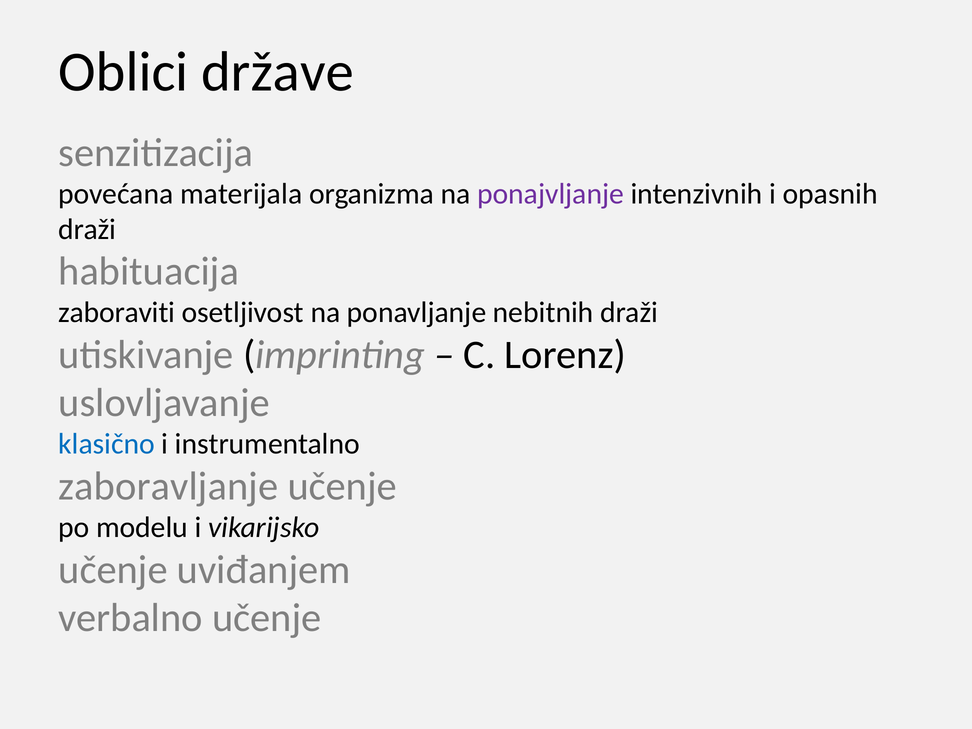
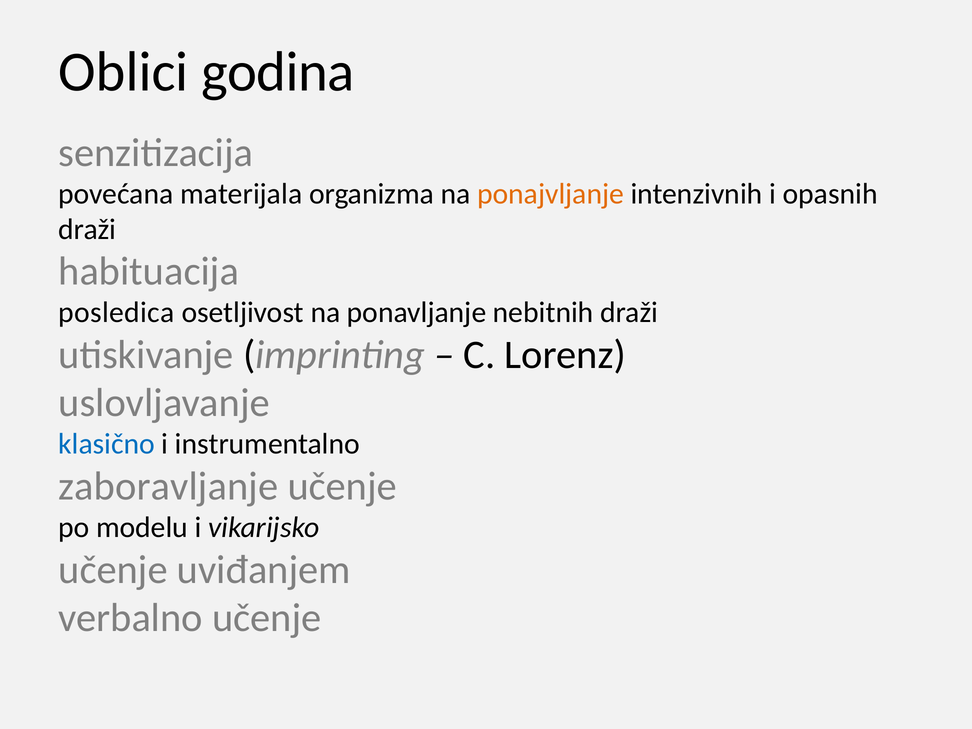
države: države -> godina
ponajvljanje colour: purple -> orange
zaboraviti: zaboraviti -> posledica
